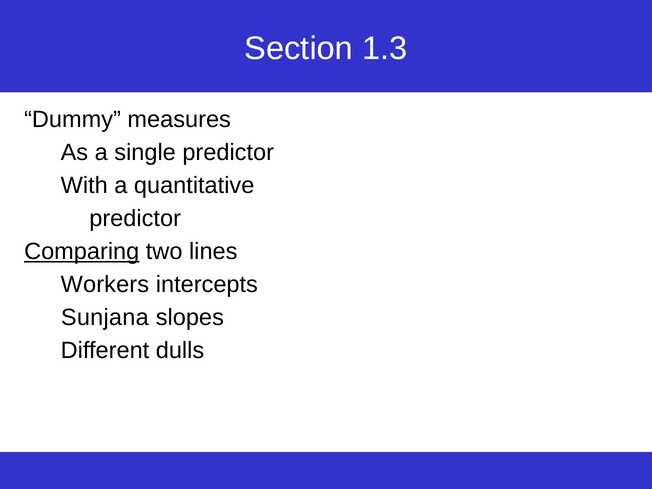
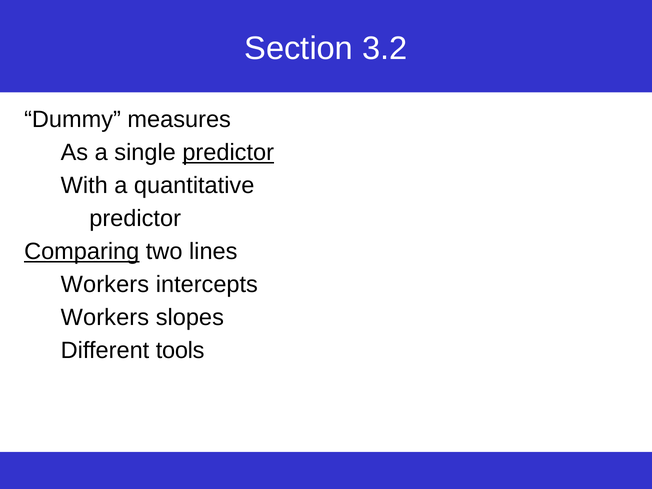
1.3: 1.3 -> 3.2
predictor at (228, 152) underline: none -> present
Sunjana at (105, 317): Sunjana -> Workers
dulls: dulls -> tools
